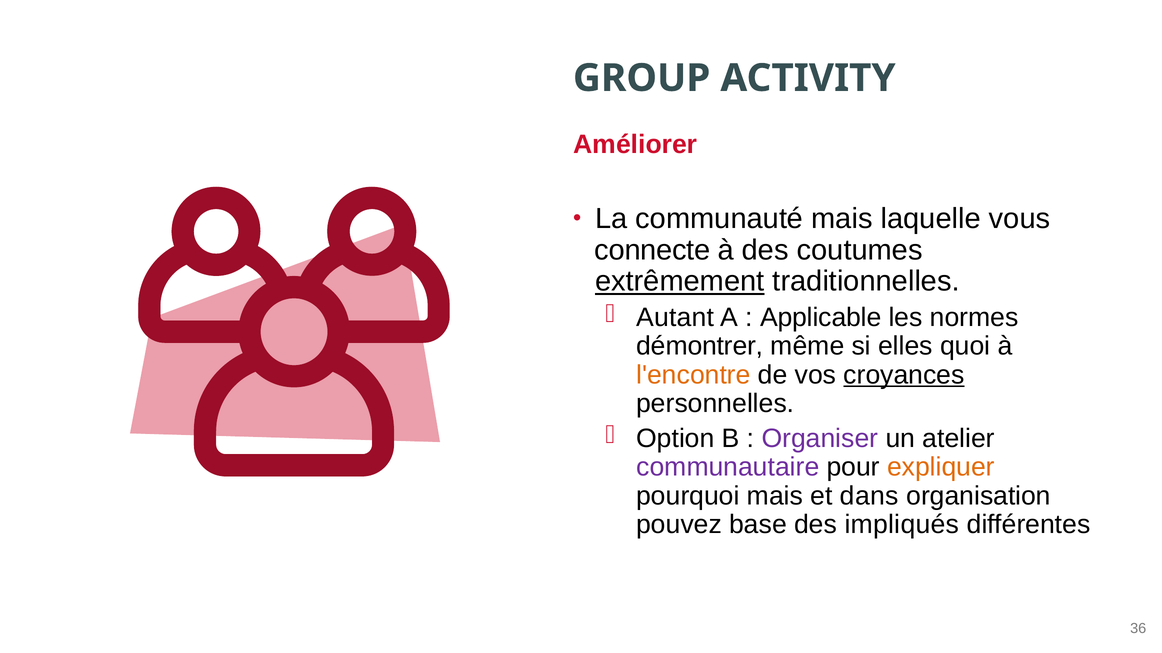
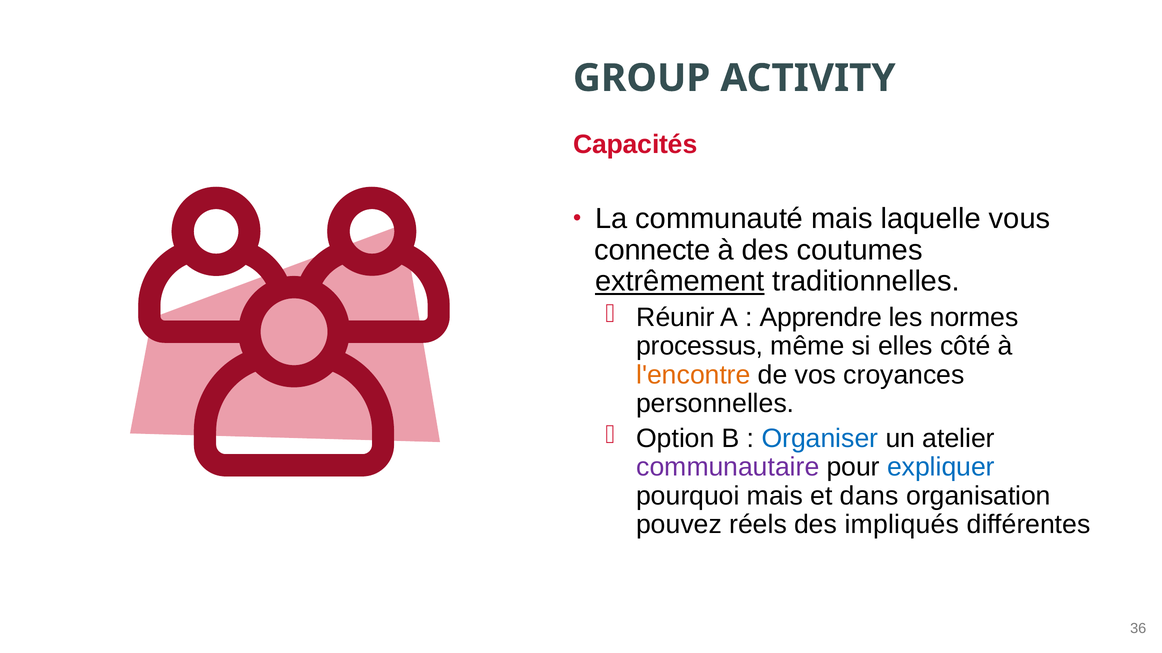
Améliorer: Améliorer -> Capacités
Autant: Autant -> Réunir
Applicable: Applicable -> Apprendre
démontrer: démontrer -> processus
quoi: quoi -> côté
croyances underline: present -> none
Organiser colour: purple -> blue
expliquer colour: orange -> blue
base: base -> réels
